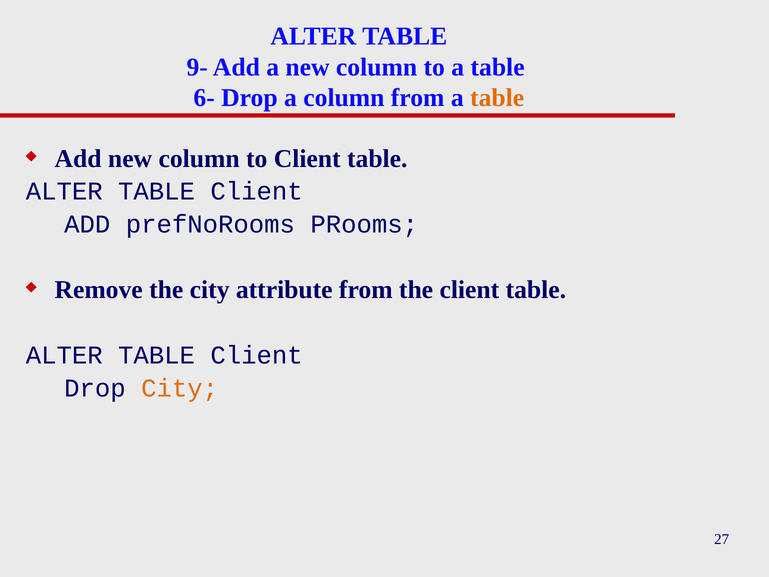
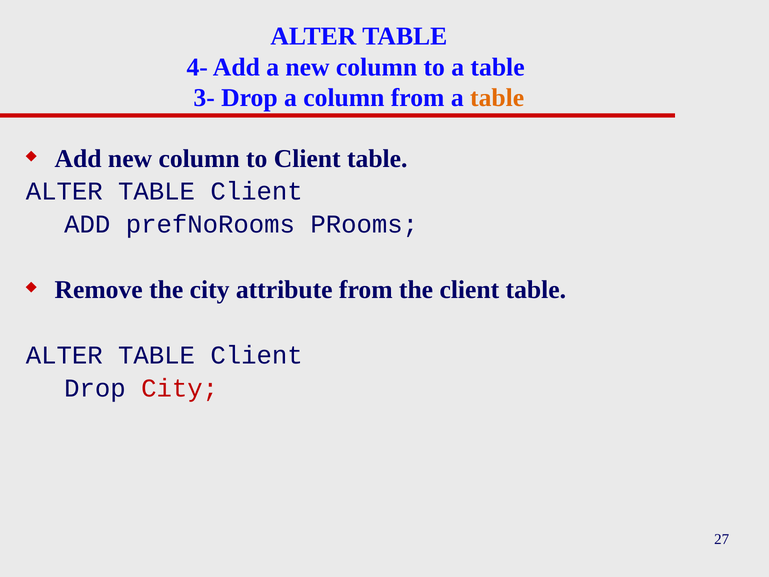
9-: 9- -> 4-
6-: 6- -> 3-
City at (180, 388) colour: orange -> red
